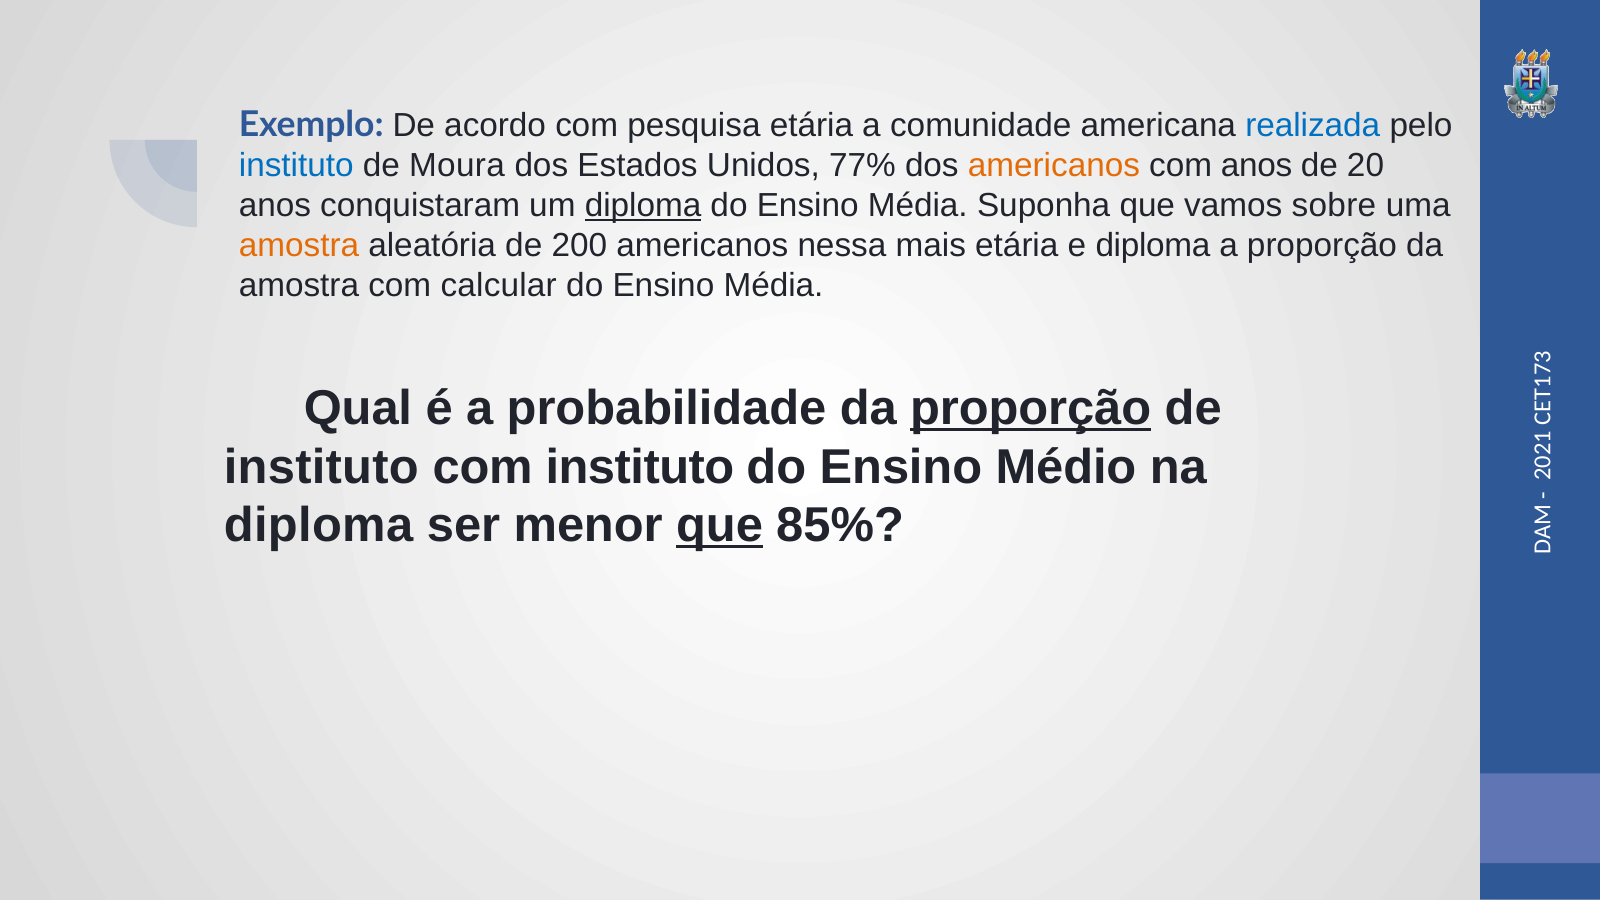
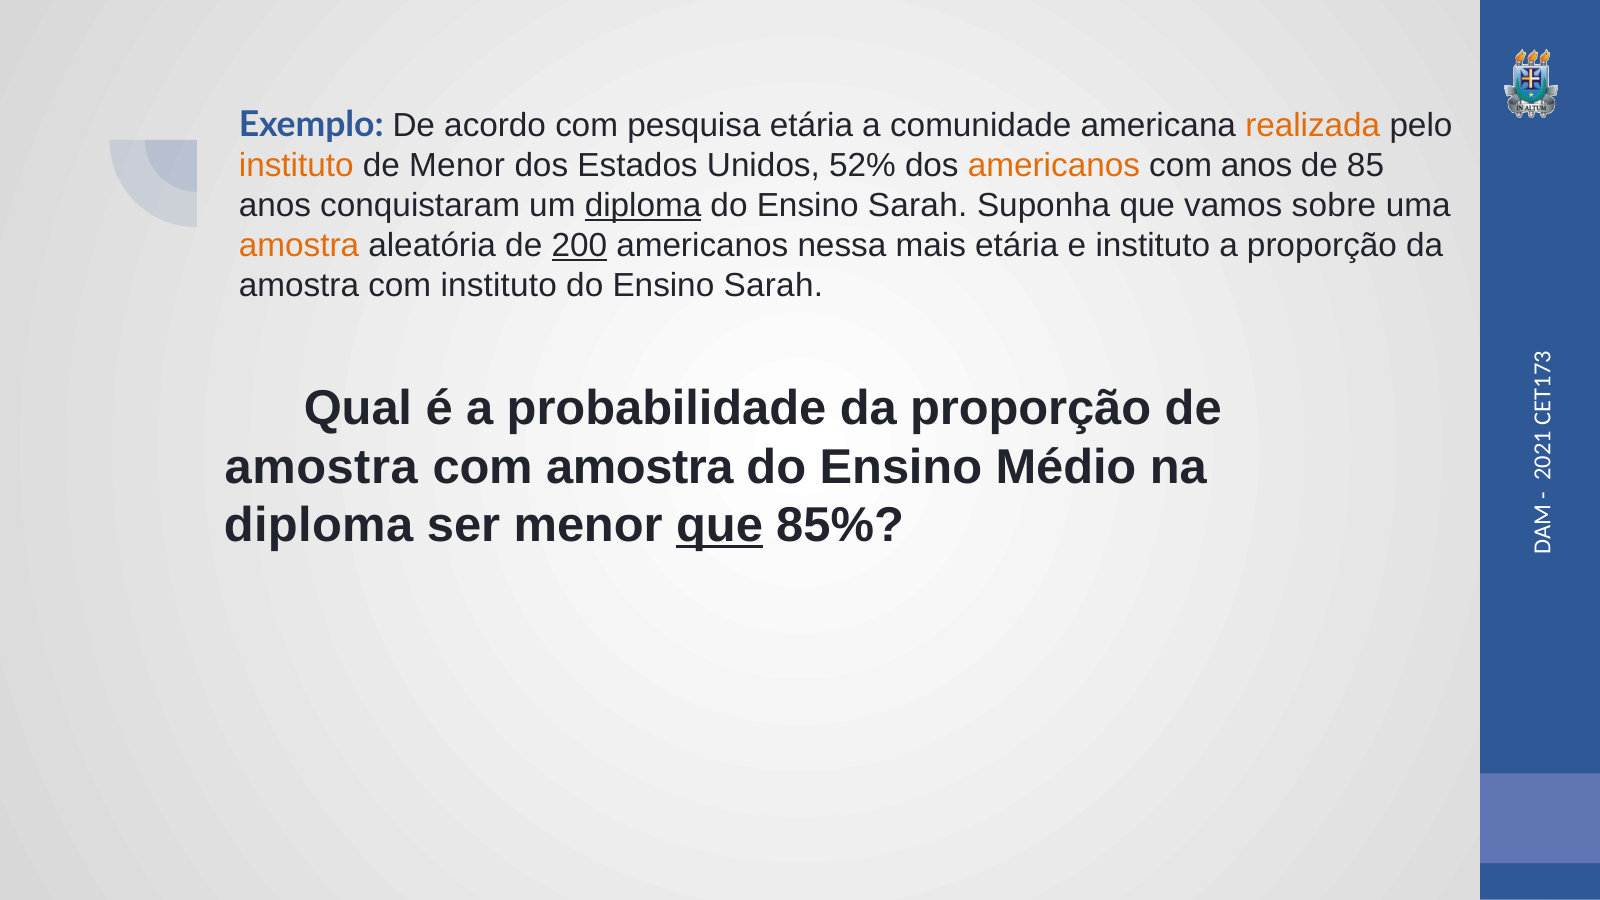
realizada colour: blue -> orange
instituto at (296, 166) colour: blue -> orange
de Moura: Moura -> Menor
77%: 77% -> 52%
20: 20 -> 85
Média at (918, 206): Média -> Sarah
200 underline: none -> present
e diploma: diploma -> instituto
com calcular: calcular -> instituto
Média at (773, 286): Média -> Sarah
proporção at (1031, 408) underline: present -> none
instituto at (321, 467): instituto -> amostra
com instituto: instituto -> amostra
